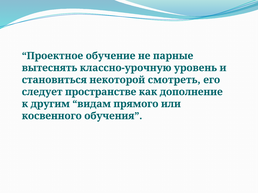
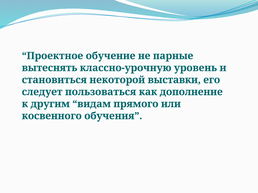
смотреть: смотреть -> выставки
пространстве: пространстве -> пользоваться
